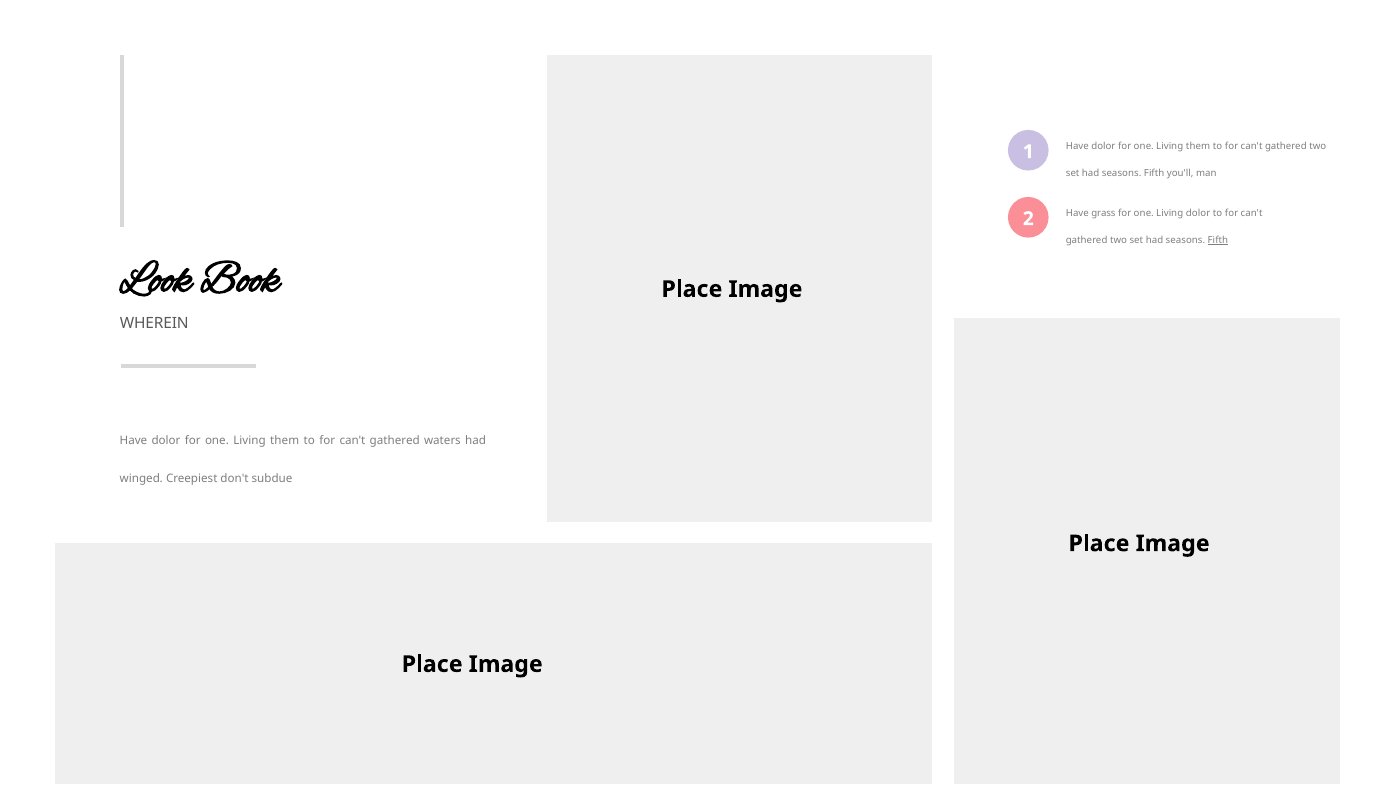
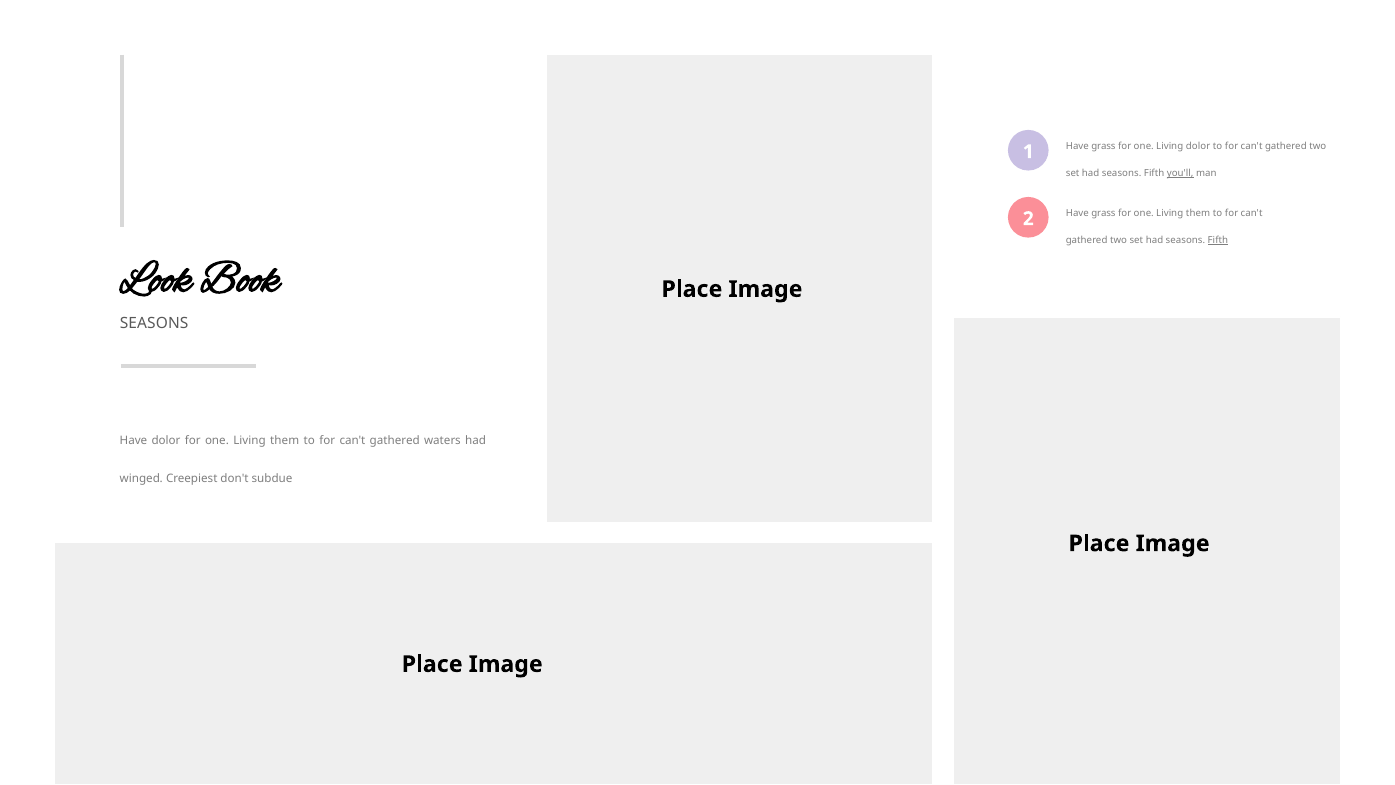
1 Have dolor: dolor -> grass
them at (1198, 147): them -> dolor
you'll underline: none -> present
dolor at (1198, 214): dolor -> them
WHEREIN at (154, 323): WHEREIN -> SEASONS
